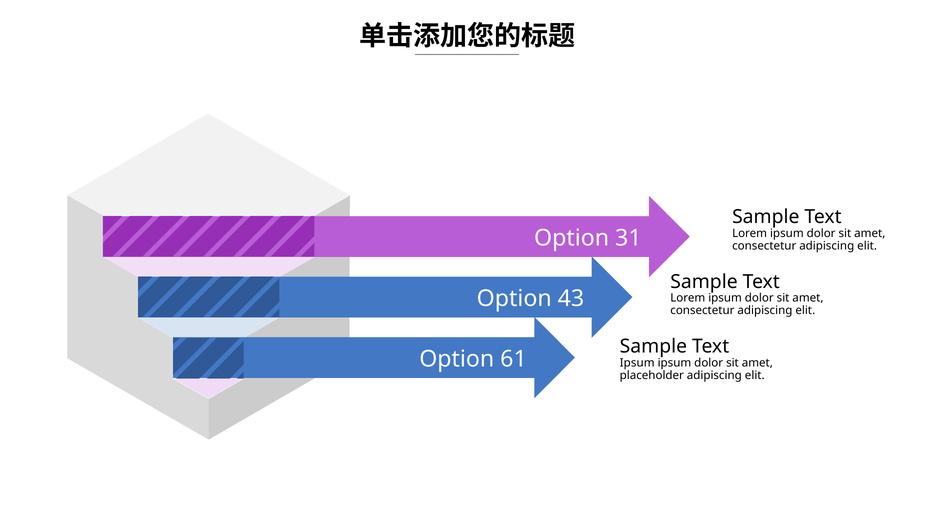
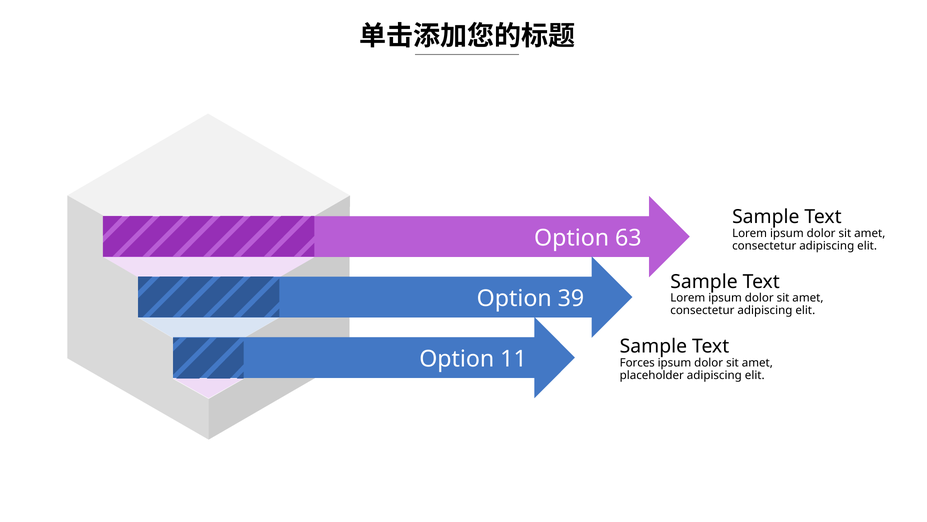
31: 31 -> 63
43: 43 -> 39
61: 61 -> 11
Ipsum at (637, 362): Ipsum -> Forces
